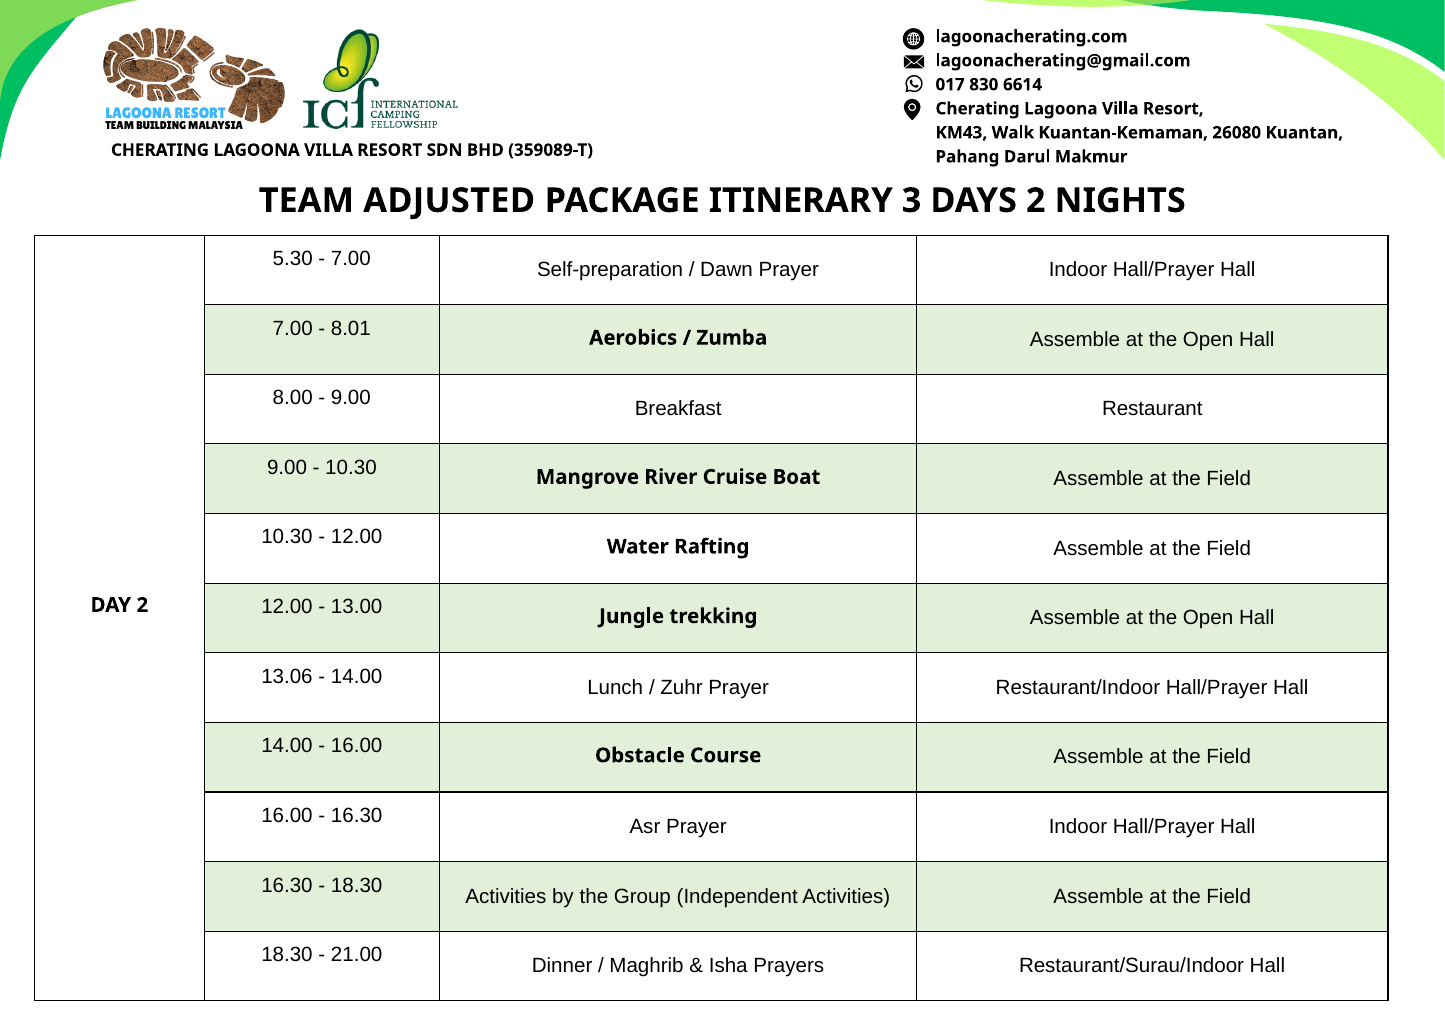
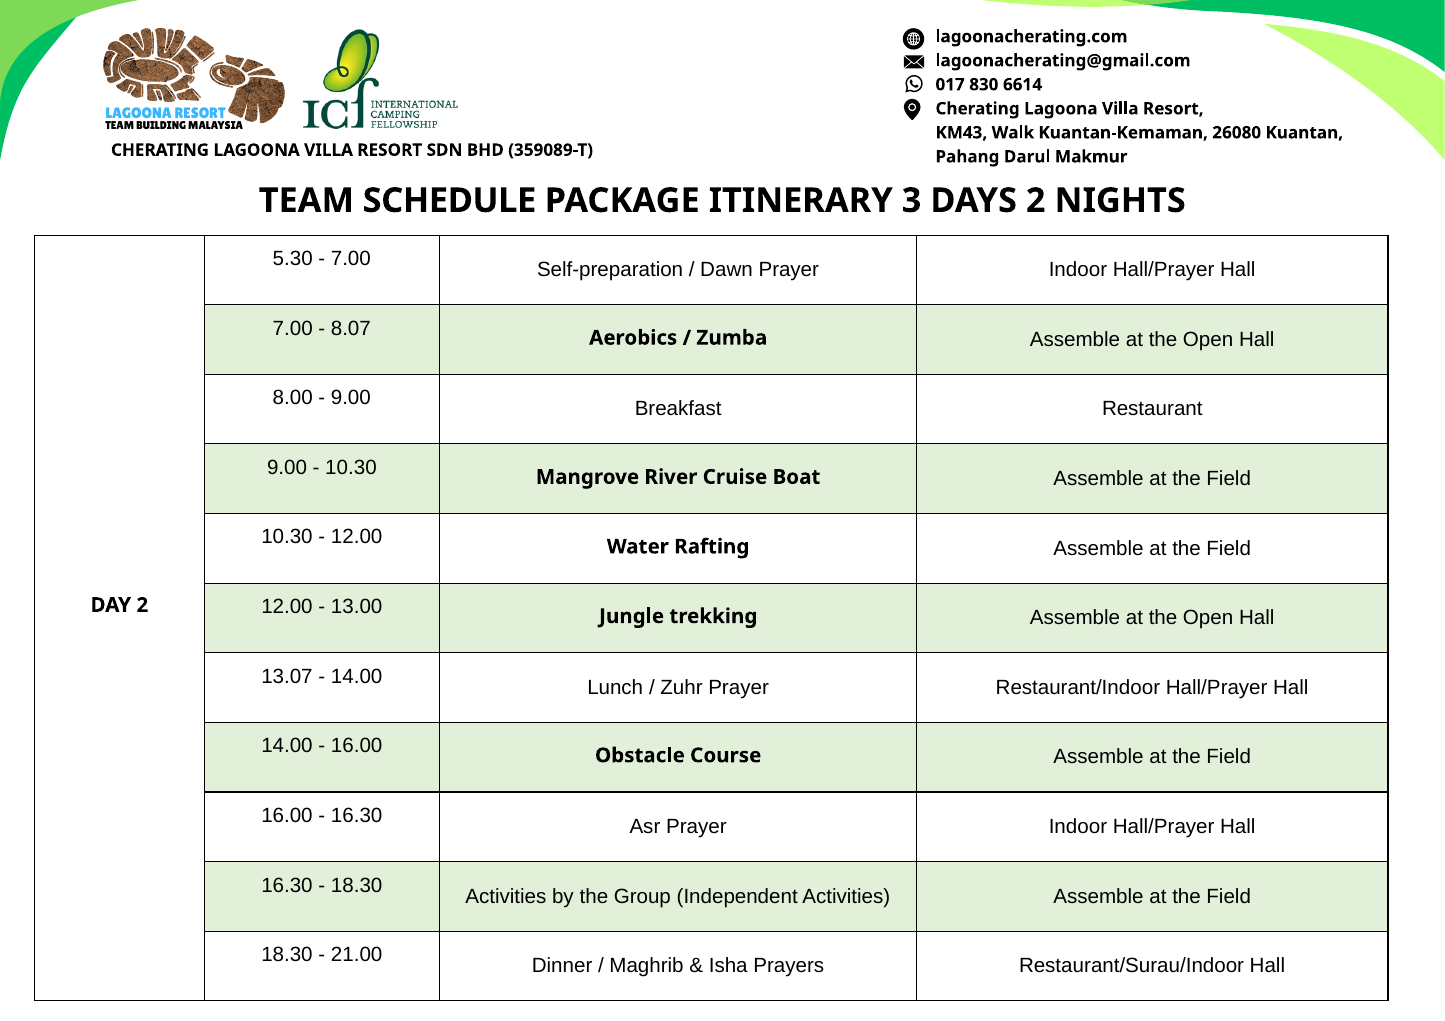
ADJUSTED: ADJUSTED -> SCHEDULE
8.01: 8.01 -> 8.07
13.06: 13.06 -> 13.07
